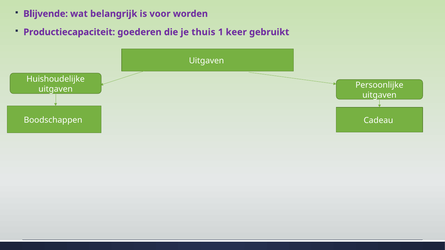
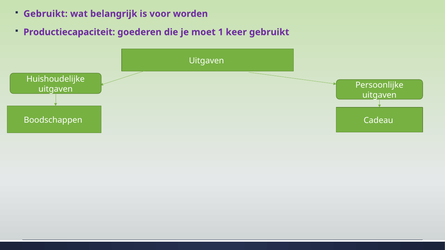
Blijvende at (46, 14): Blijvende -> Gebruikt
thuis: thuis -> moet
